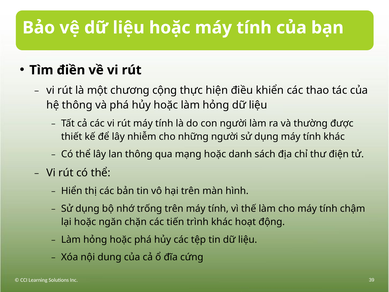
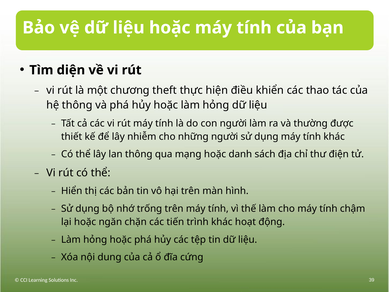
điền: điền -> diện
cộng: cộng -> theft
